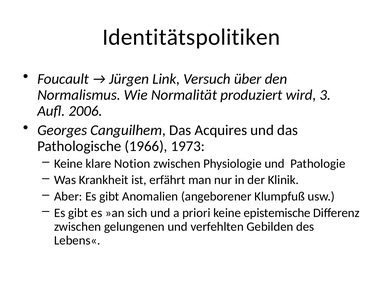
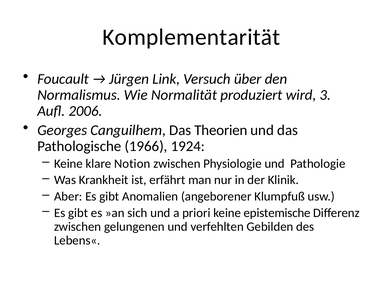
Identitätspolitiken: Identitätspolitiken -> Komplementarität
Acquires: Acquires -> Theorien
1973: 1973 -> 1924
